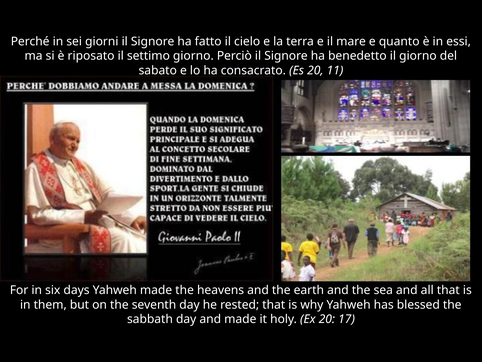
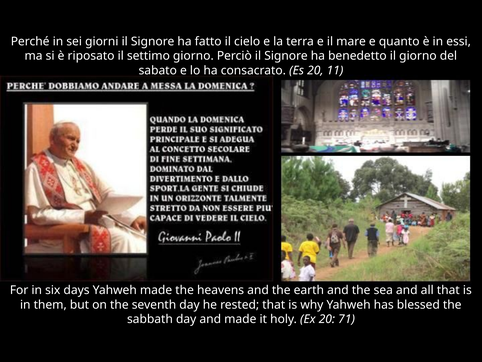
17: 17 -> 71
